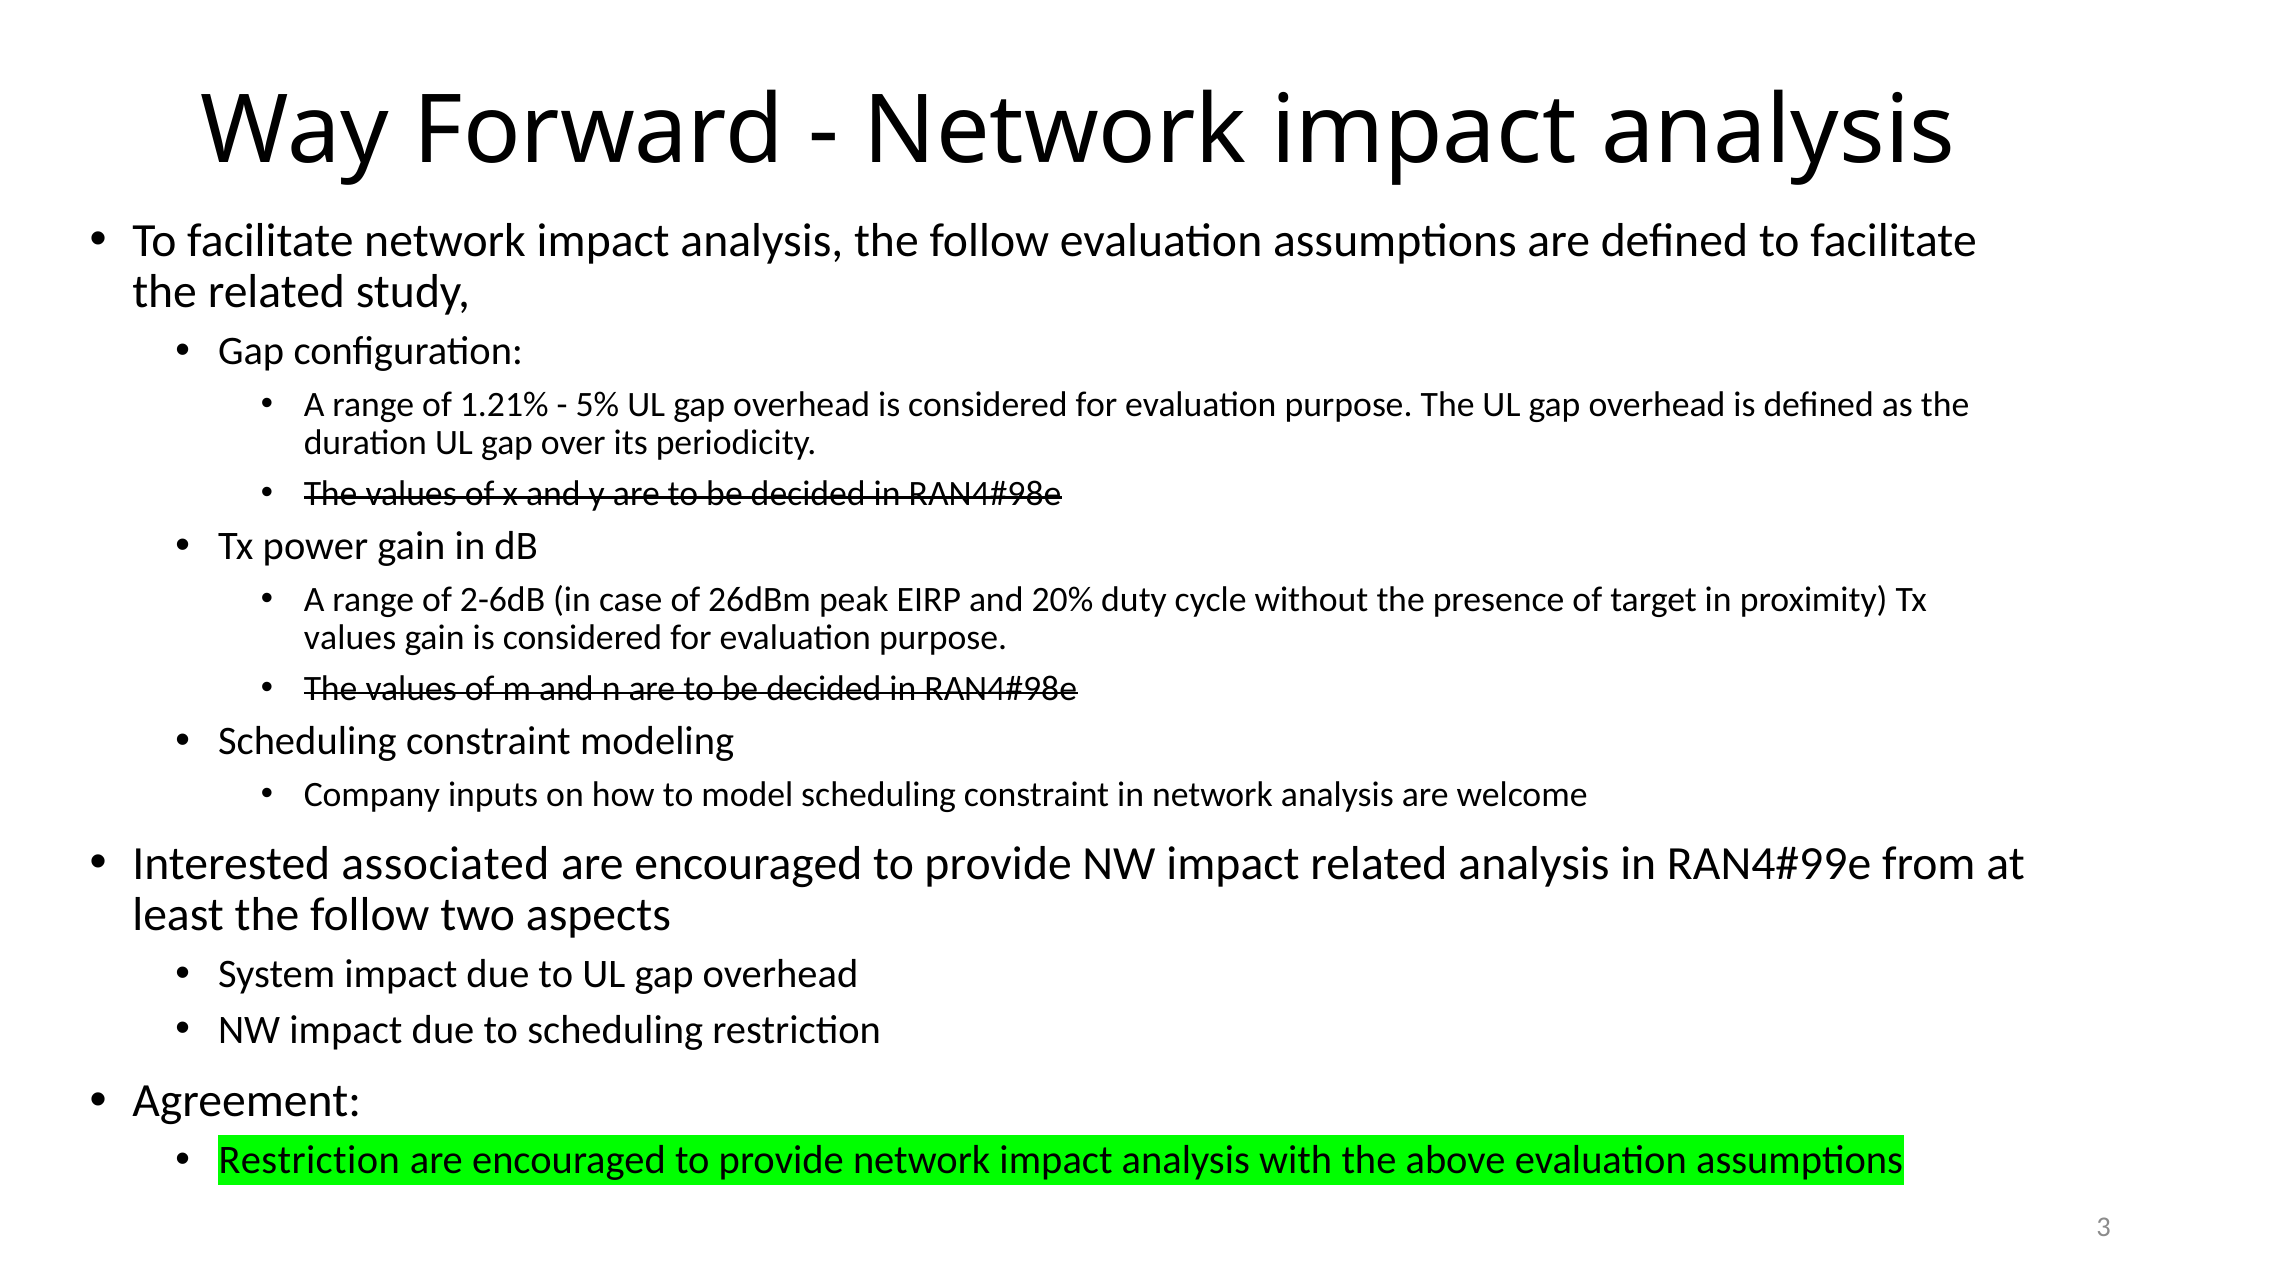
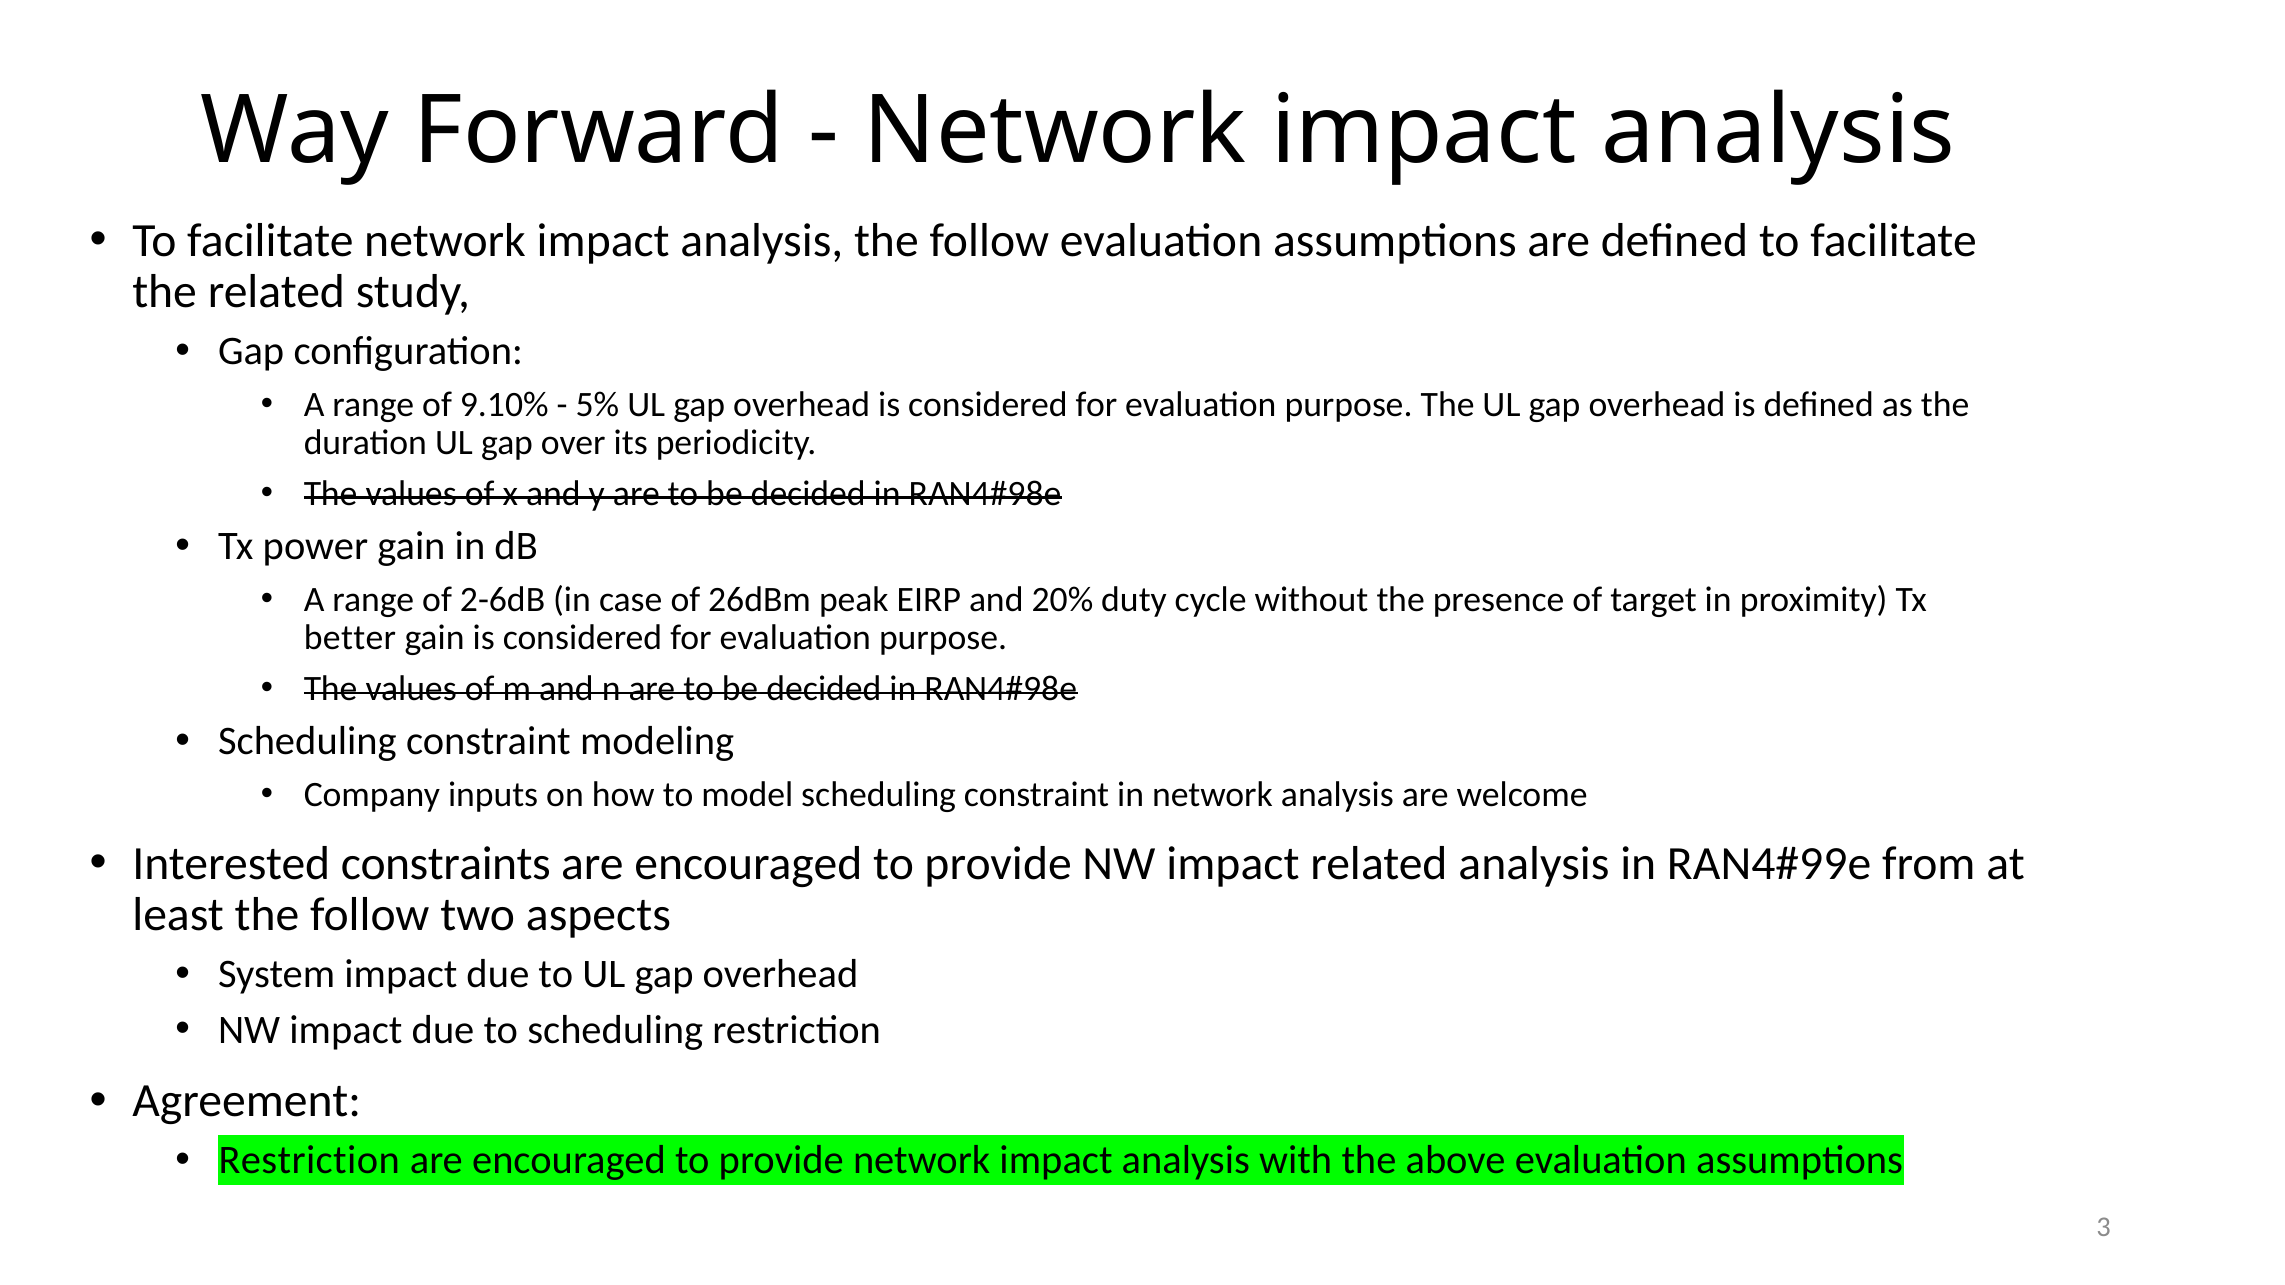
1.21%: 1.21% -> 9.10%
values at (350, 638): values -> better
associated: associated -> constraints
